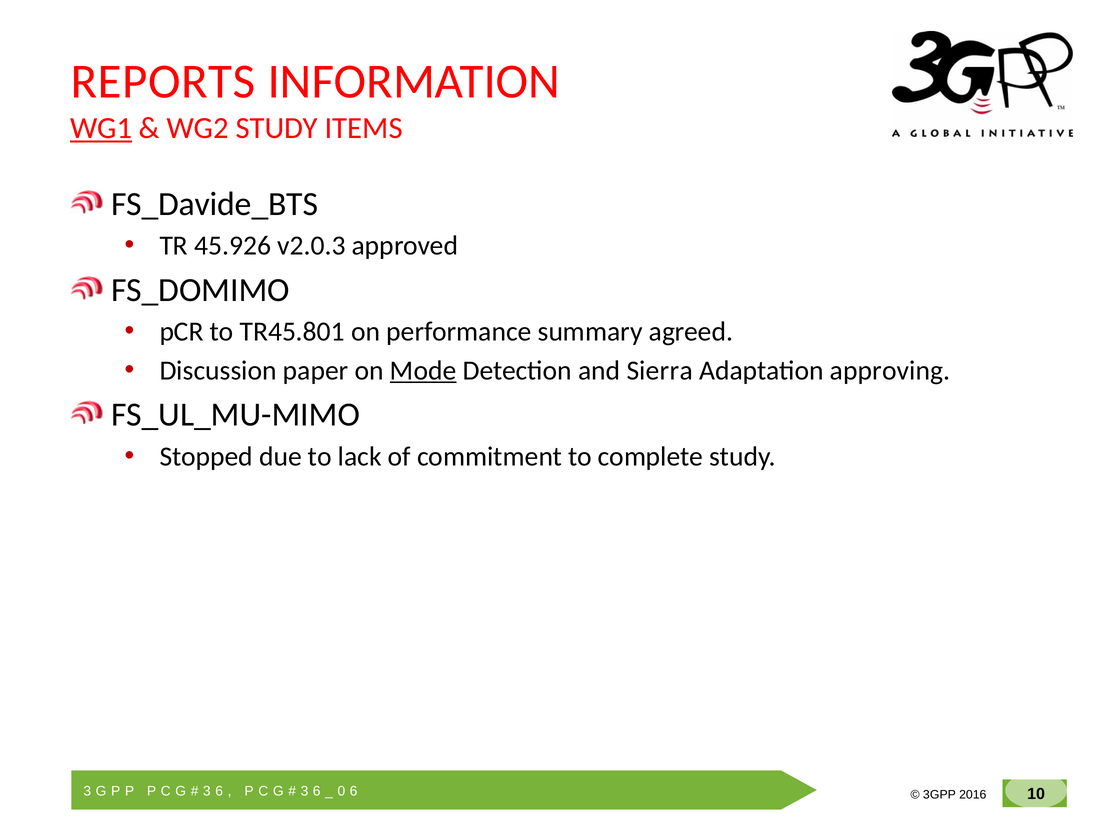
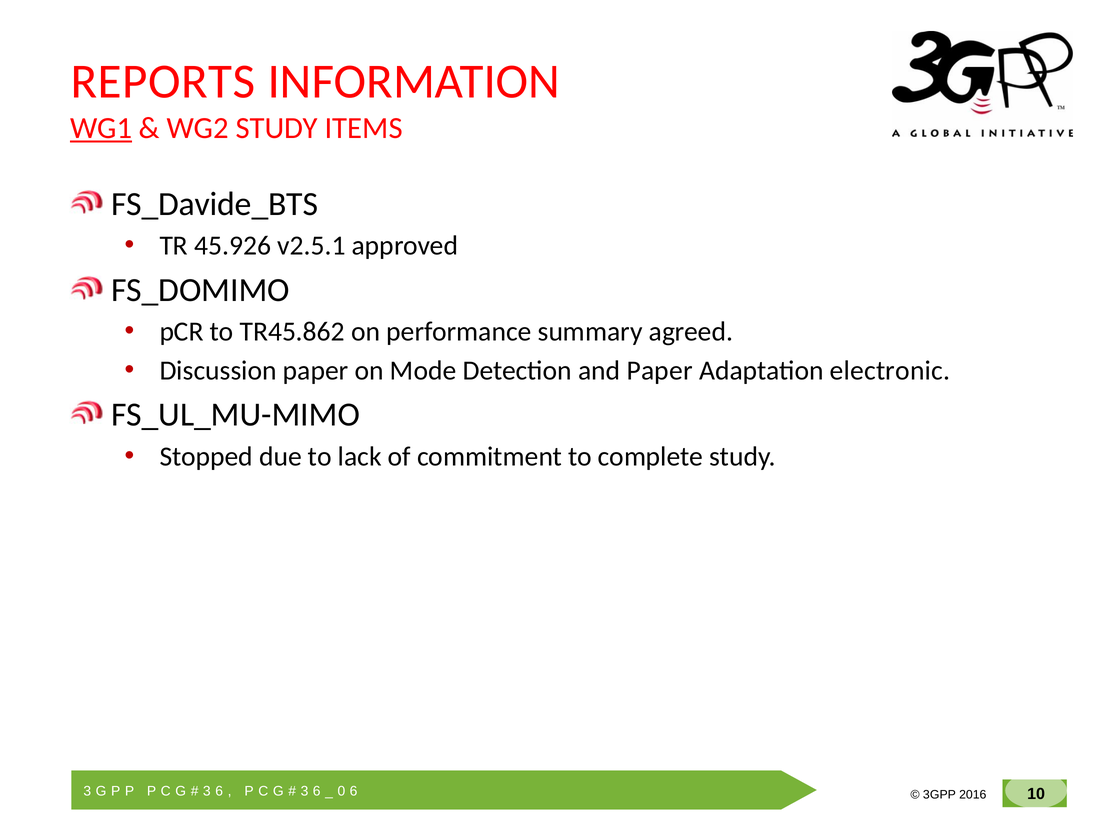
v2.0.3: v2.0.3 -> v2.5.1
TR45.801: TR45.801 -> TR45.862
Mode underline: present -> none
and Sierra: Sierra -> Paper
approving: approving -> electronic
